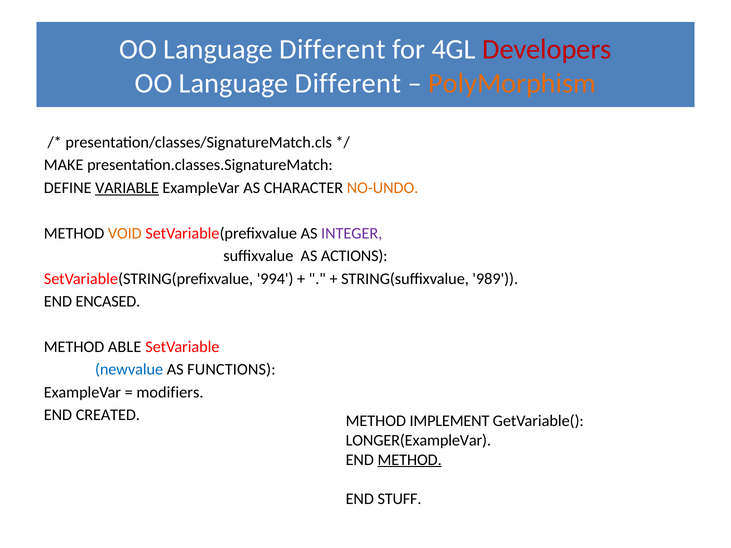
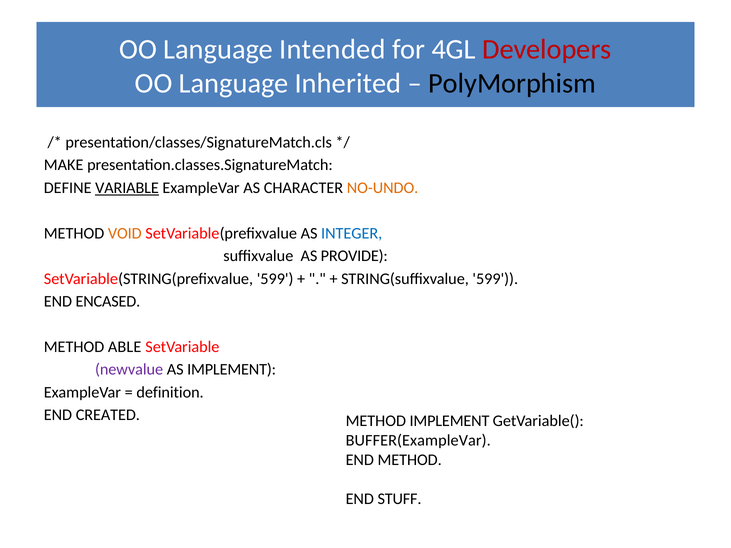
Different at (332, 49): Different -> Intended
Different at (348, 84): Different -> Inherited
PolyMorphism colour: orange -> black
INTEGER colour: purple -> blue
ACTIONS: ACTIONS -> PROVIDE
SetVariable(STRING(prefixvalue 994: 994 -> 599
STRING(suffixvalue 989: 989 -> 599
newvalue colour: blue -> purple
AS FUNCTIONS: FUNCTIONS -> IMPLEMENT
modifiers: modifiers -> definition
LONGER(ExampleVar: LONGER(ExampleVar -> BUFFER(ExampleVar
METHOD at (410, 460) underline: present -> none
